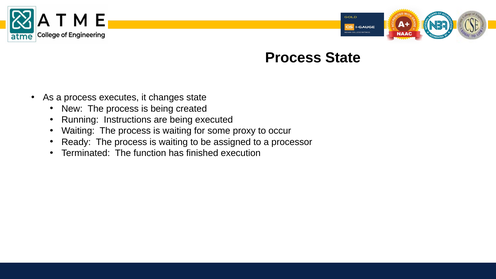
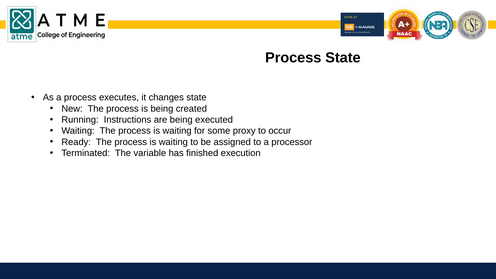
function: function -> variable
